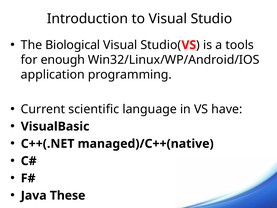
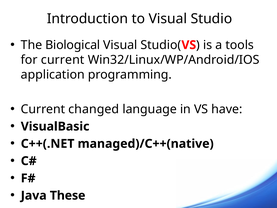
for enough: enough -> current
scientific: scientific -> changed
